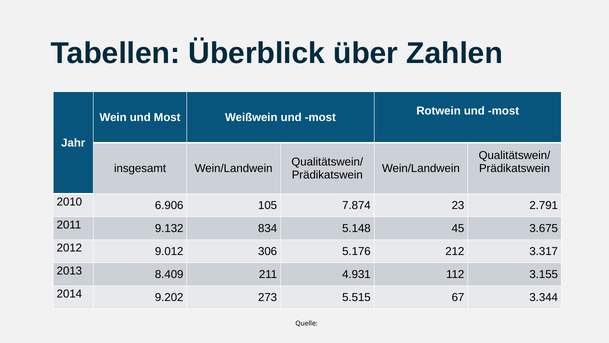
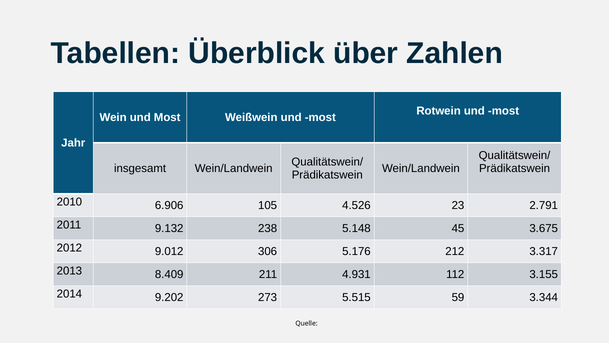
7.874: 7.874 -> 4.526
834: 834 -> 238
67: 67 -> 59
